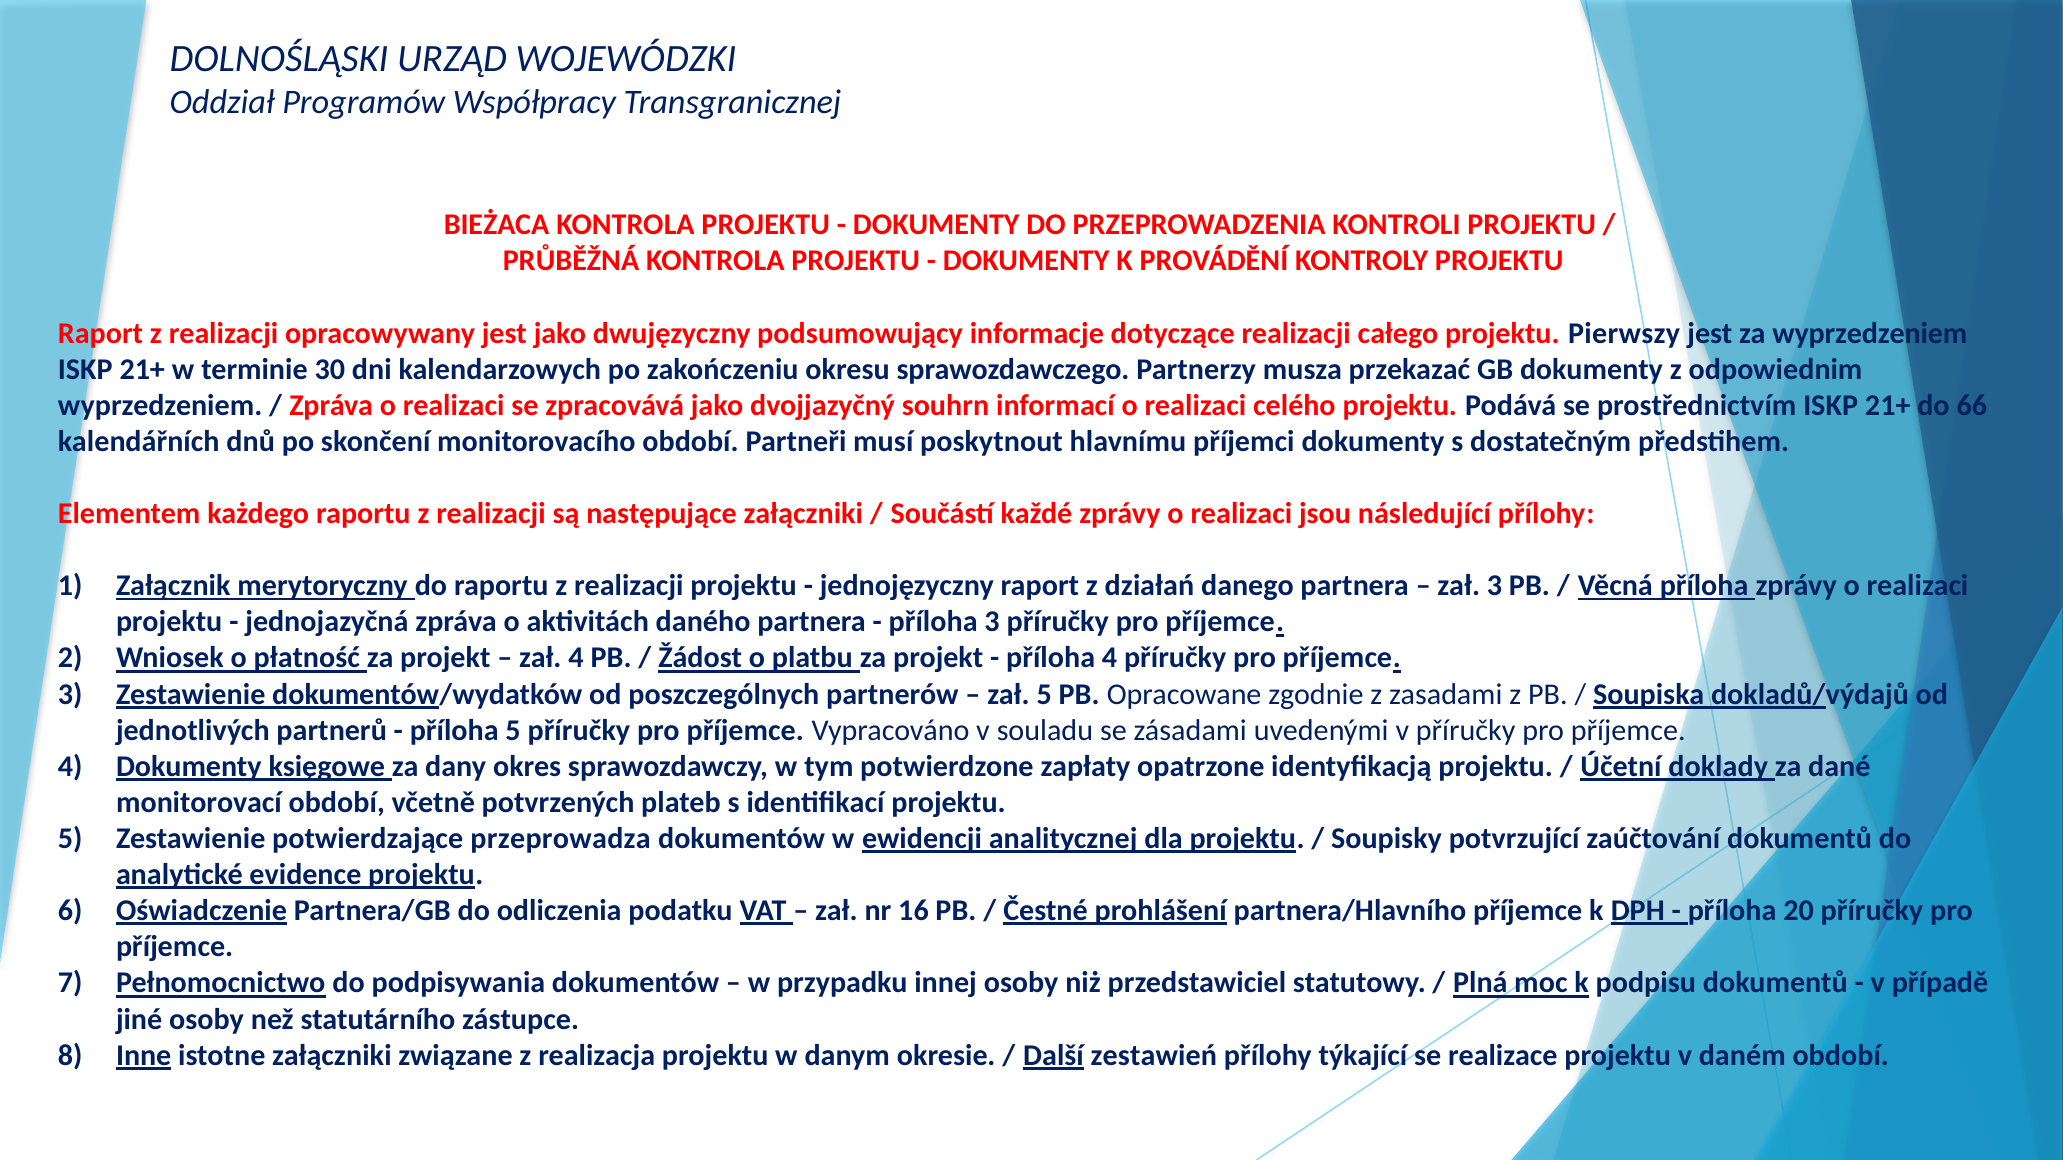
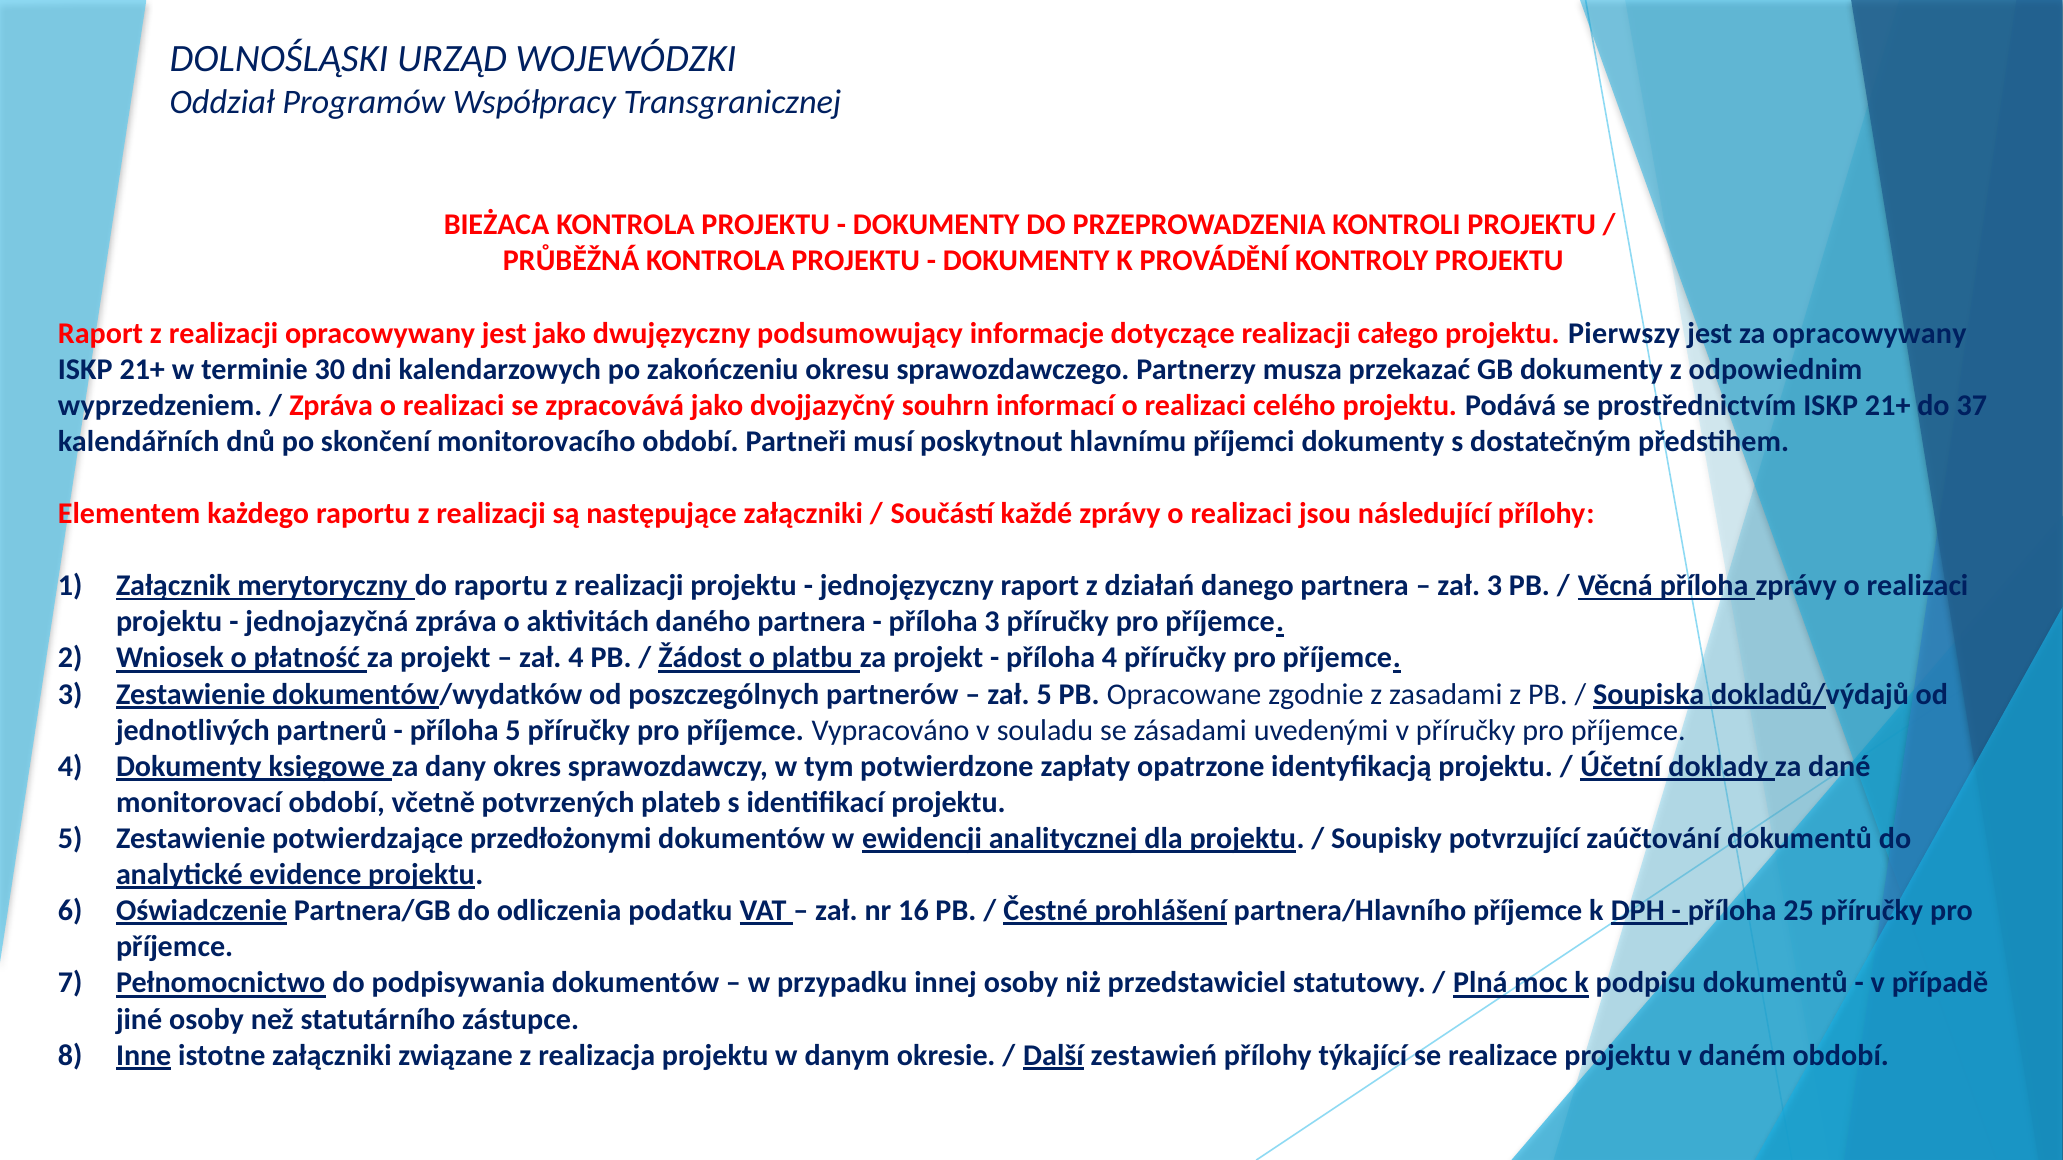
za wyprzedzeniem: wyprzedzeniem -> opracowywany
66: 66 -> 37
przeprowadza: przeprowadza -> przedłożonymi
20: 20 -> 25
